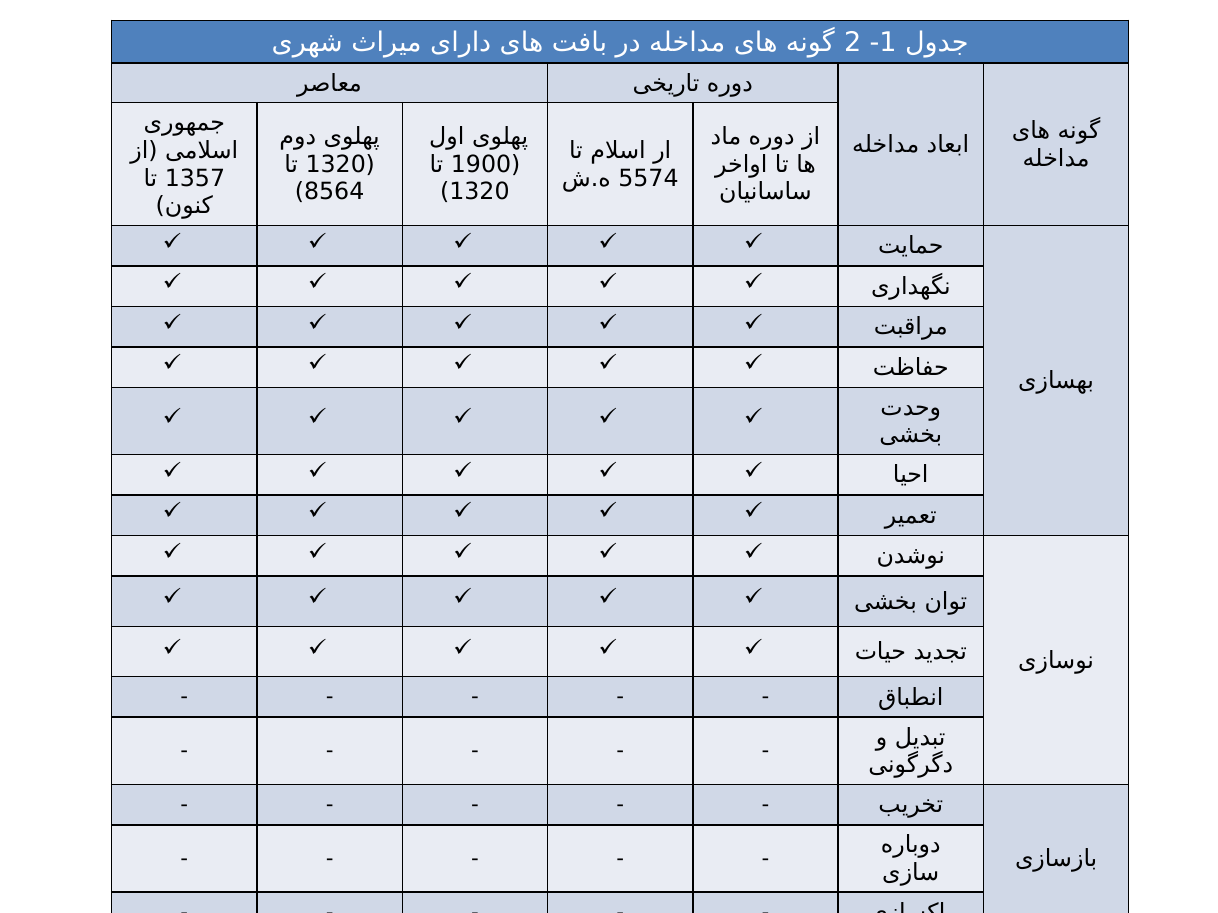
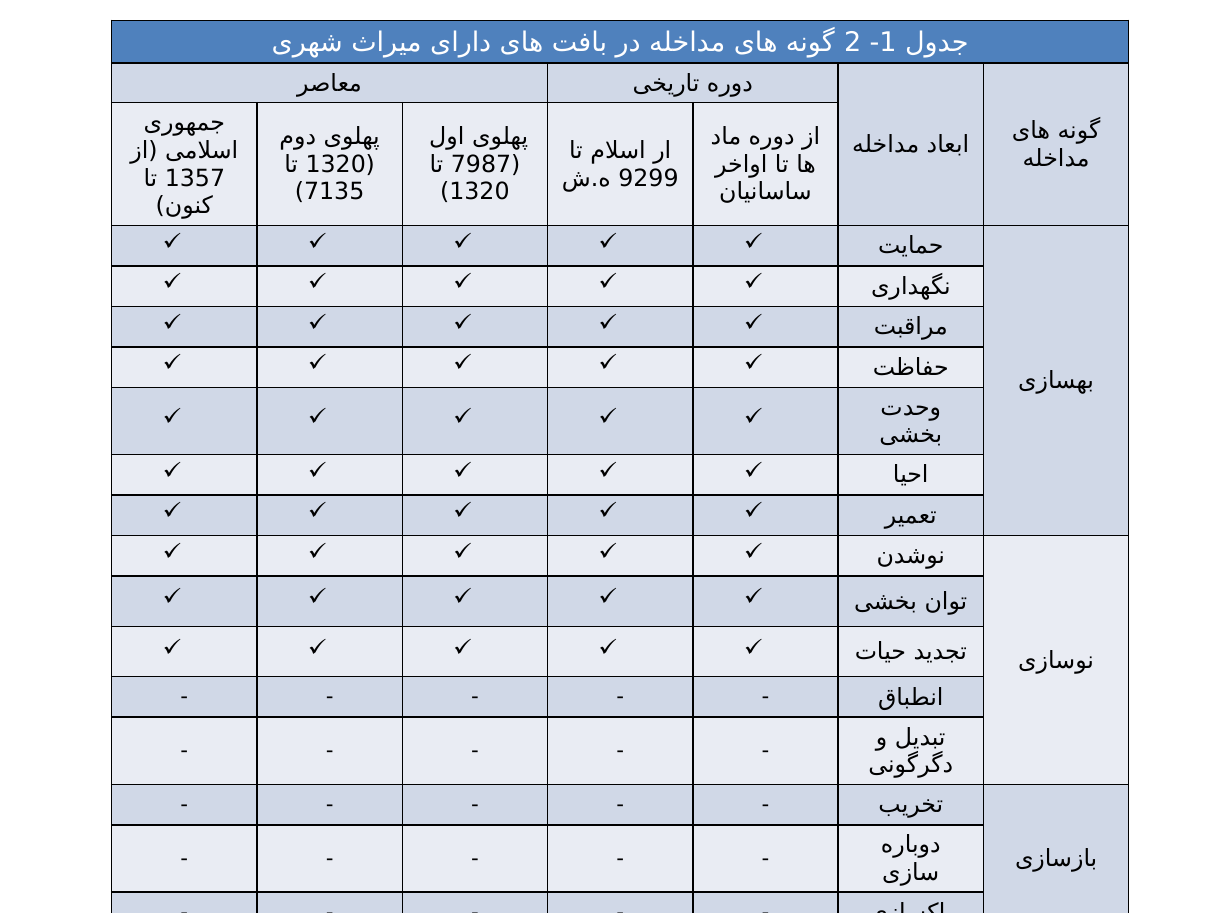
1900: 1900 -> 7987
5574: 5574 -> 9299
8564: 8564 -> 7135
